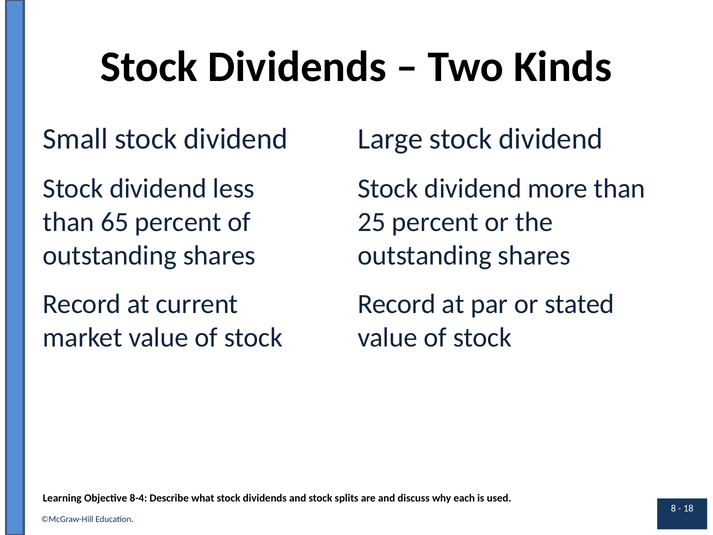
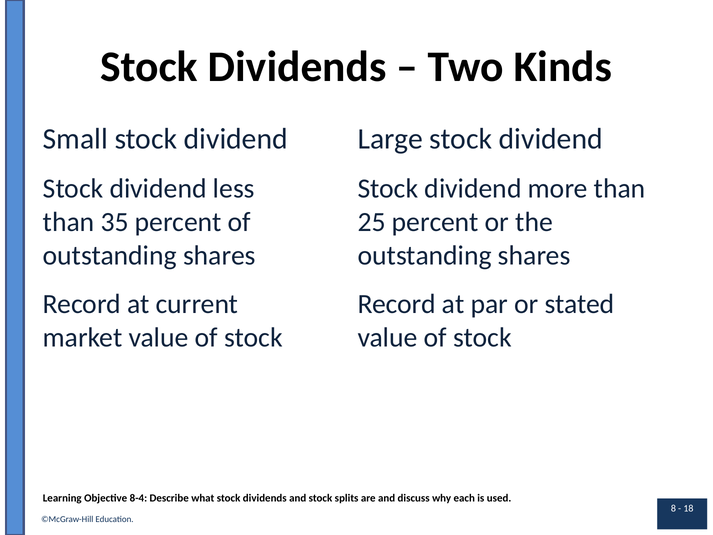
65: 65 -> 35
